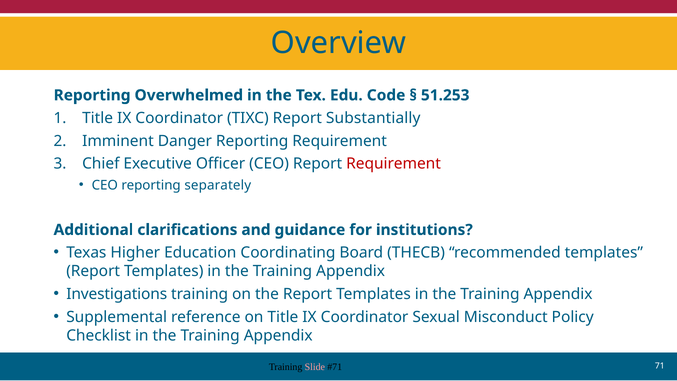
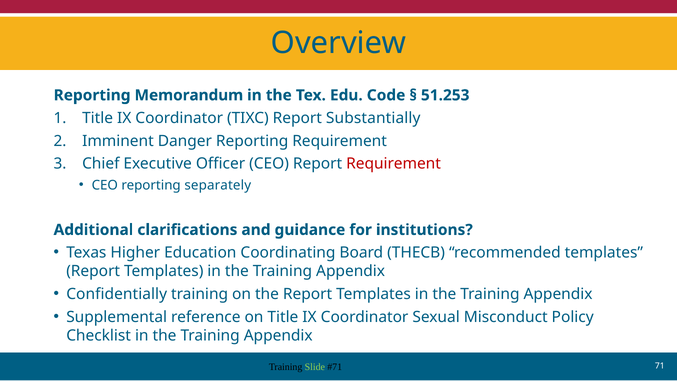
Overwhelmed: Overwhelmed -> Memorandum
Investigations: Investigations -> Confidentially
Slide colour: pink -> light green
